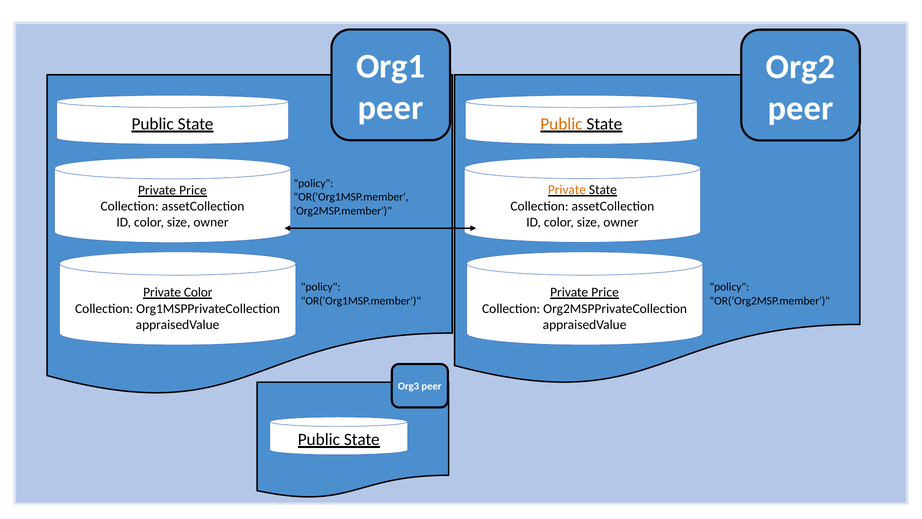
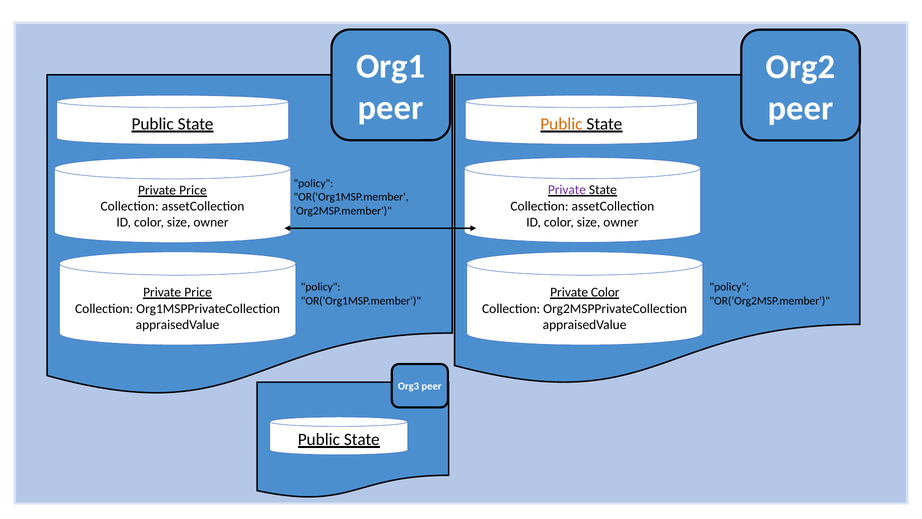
Private at (567, 190) colour: orange -> purple
Color at (198, 292): Color -> Price
Price at (605, 292): Price -> Color
